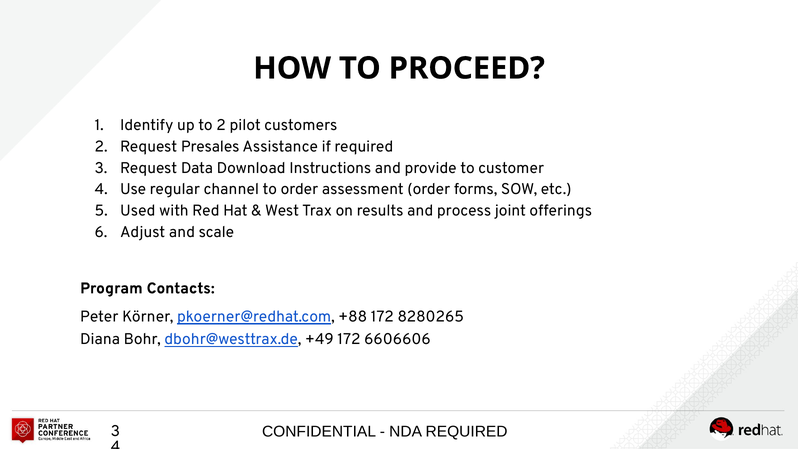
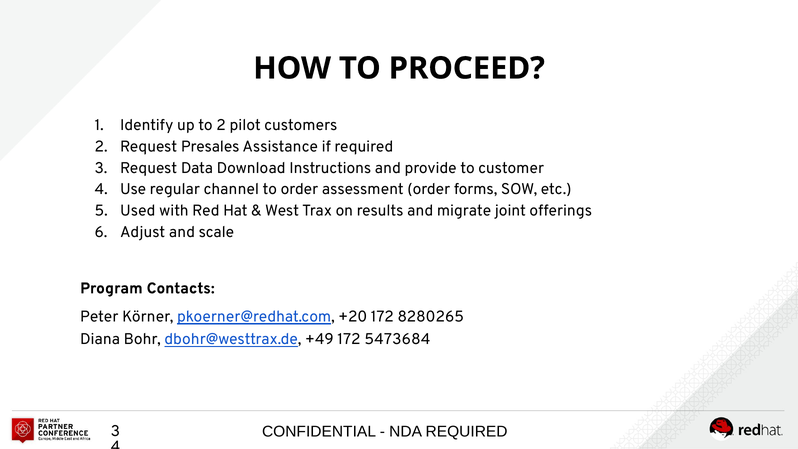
process: process -> migrate
+88: +88 -> +20
6606606: 6606606 -> 5473684
